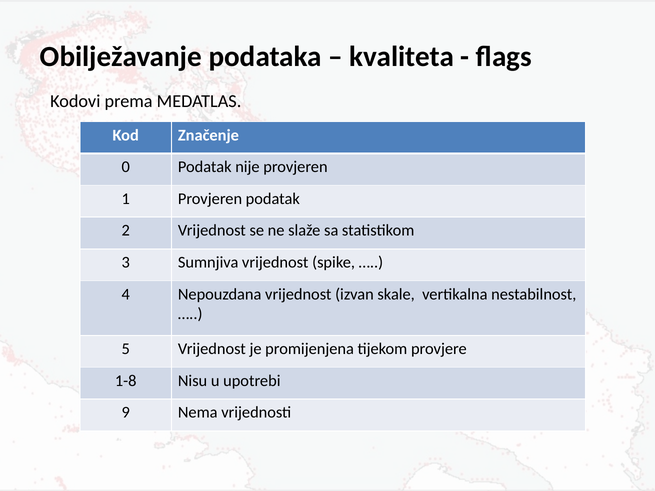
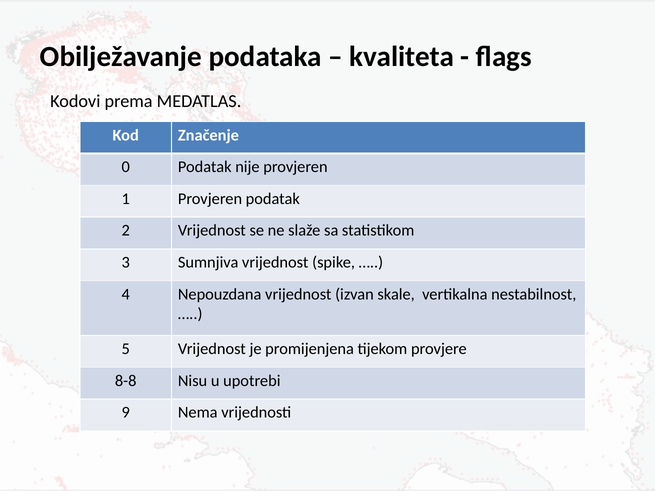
1-8: 1-8 -> 8-8
